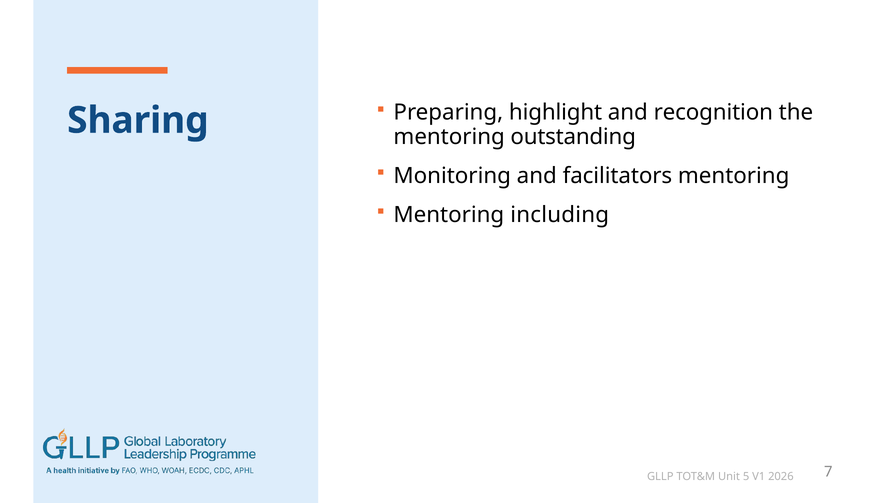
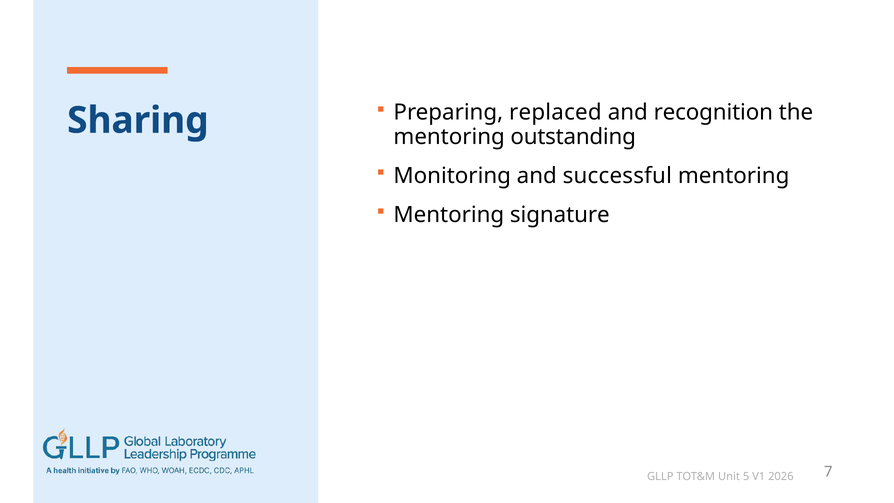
highlight: highlight -> replaced
facilitators: facilitators -> successful
including: including -> signature
